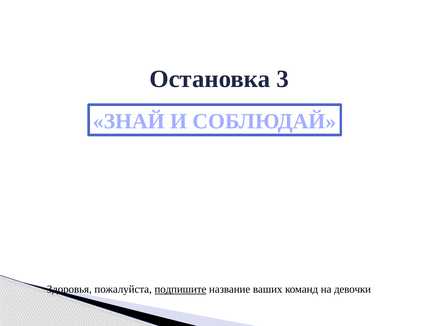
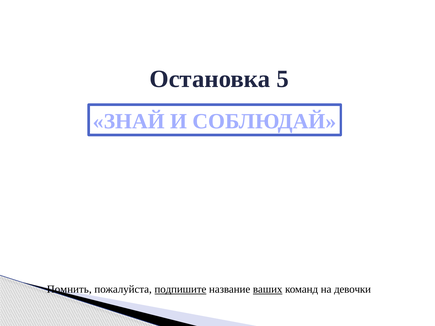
3: 3 -> 5
Здоровья: Здоровья -> Помнить
ваших underline: none -> present
